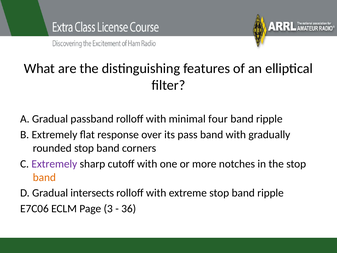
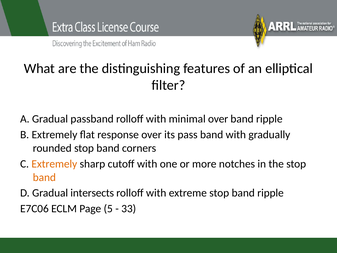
minimal four: four -> over
Extremely at (54, 164) colour: purple -> orange
3: 3 -> 5
36: 36 -> 33
